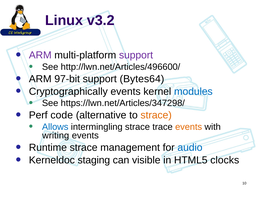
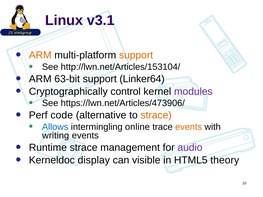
v3.2: v3.2 -> v3.1
ARM at (40, 55) colour: purple -> orange
support at (136, 55) colour: purple -> orange
http://lwn.net/Articles/496600/: http://lwn.net/Articles/496600/ -> http://lwn.net/Articles/153104/
97-bit: 97-bit -> 63-bit
Bytes64: Bytes64 -> Linker64
Cryptographically events: events -> control
modules colour: blue -> purple
https://lwn.net/Articles/347298/: https://lwn.net/Articles/347298/ -> https://lwn.net/Articles/473906/
intermingling strace: strace -> online
audio colour: blue -> purple
staging: staging -> display
clocks: clocks -> theory
